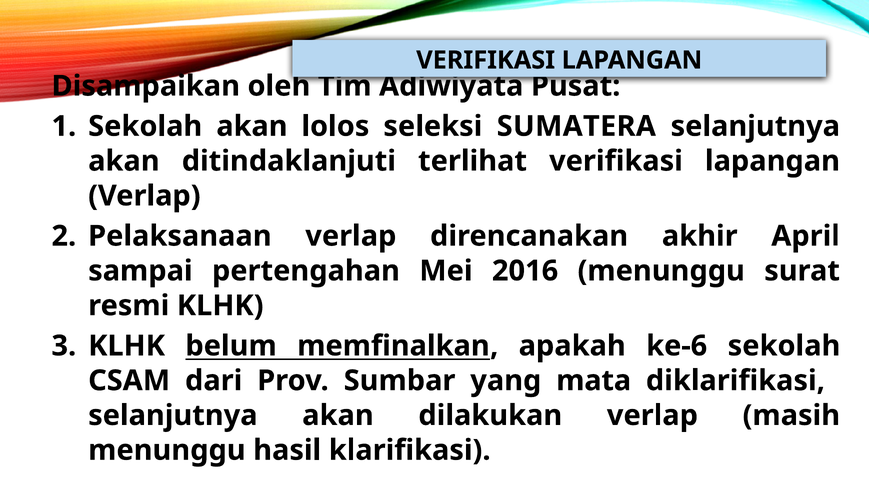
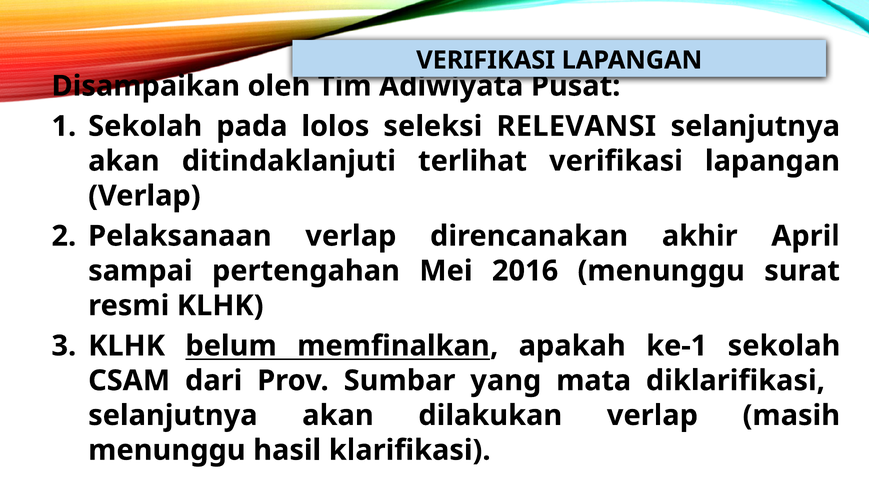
Sekolah akan: akan -> pada
SUMATERA: SUMATERA -> RELEVANSI
ke-6: ke-6 -> ke-1
